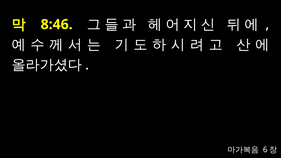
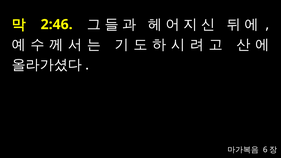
8:46: 8:46 -> 2:46
